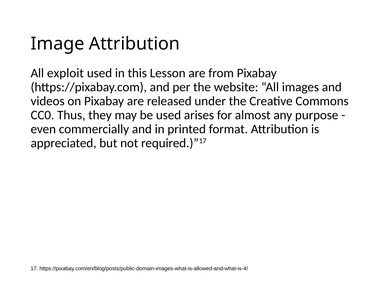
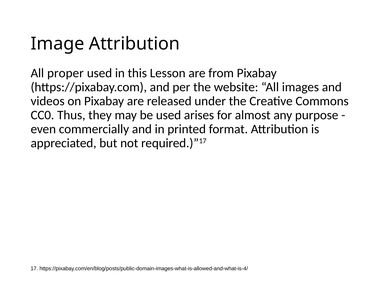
exploit: exploit -> proper
